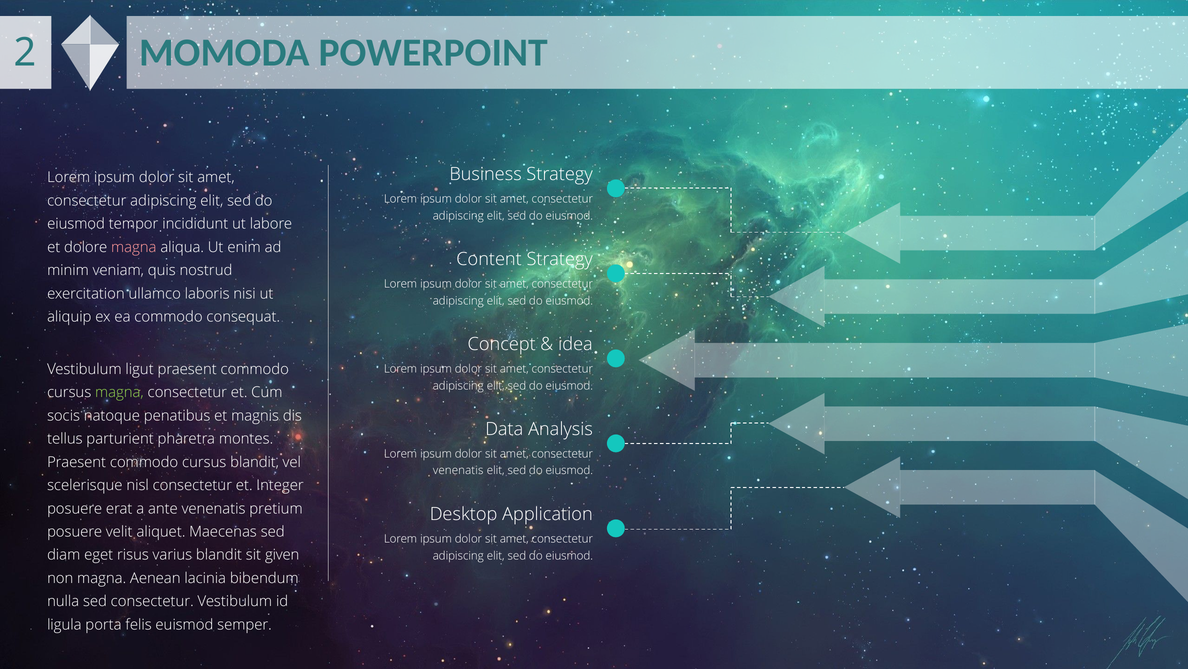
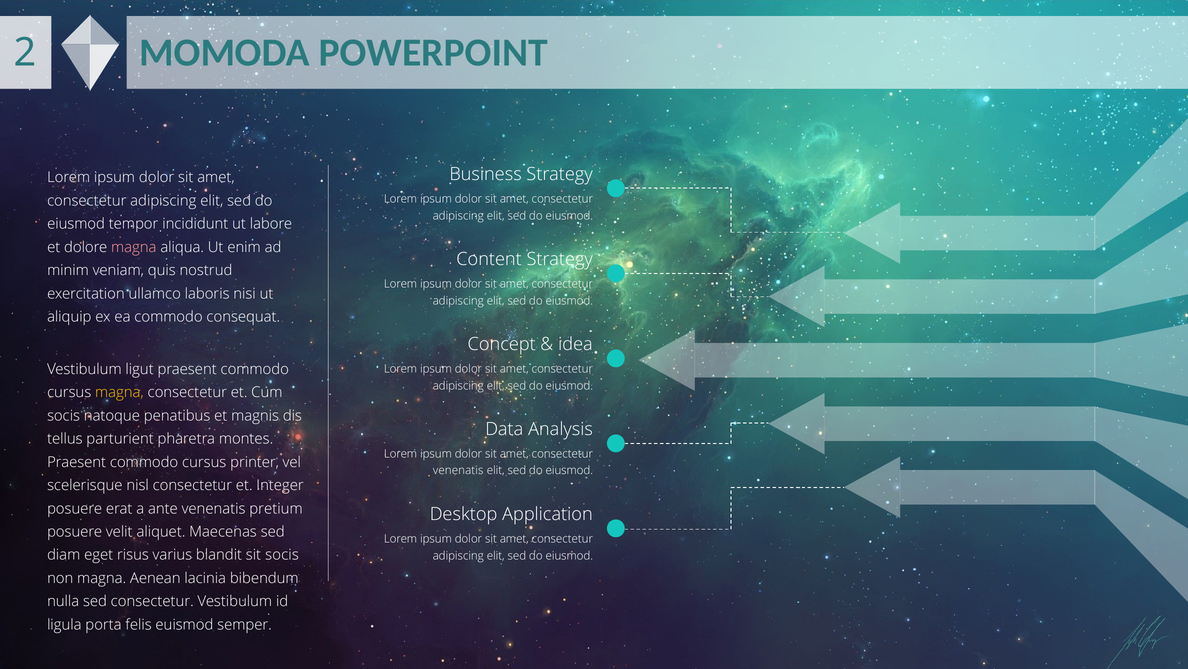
magna at (119, 392) colour: light green -> yellow
cursus blandit: blandit -> printer
sit given: given -> socis
